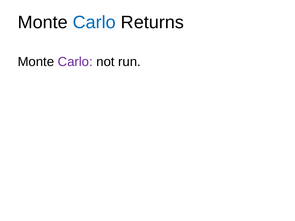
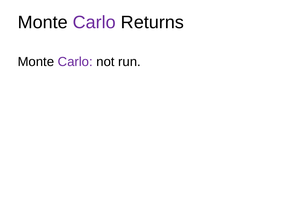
Carlo at (94, 22) colour: blue -> purple
